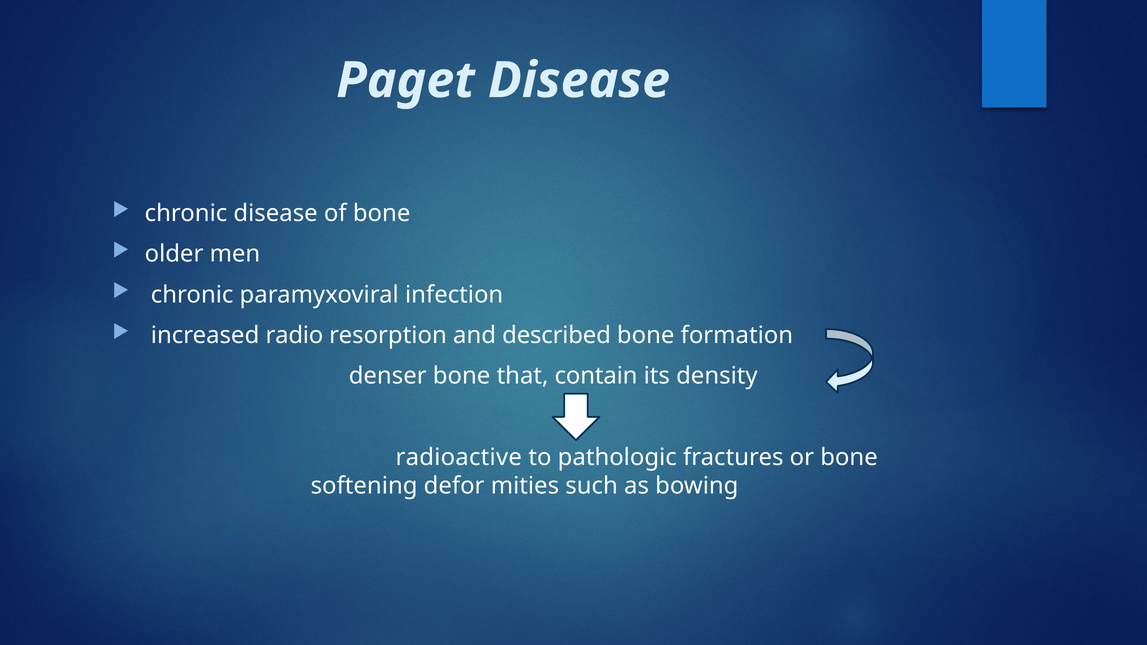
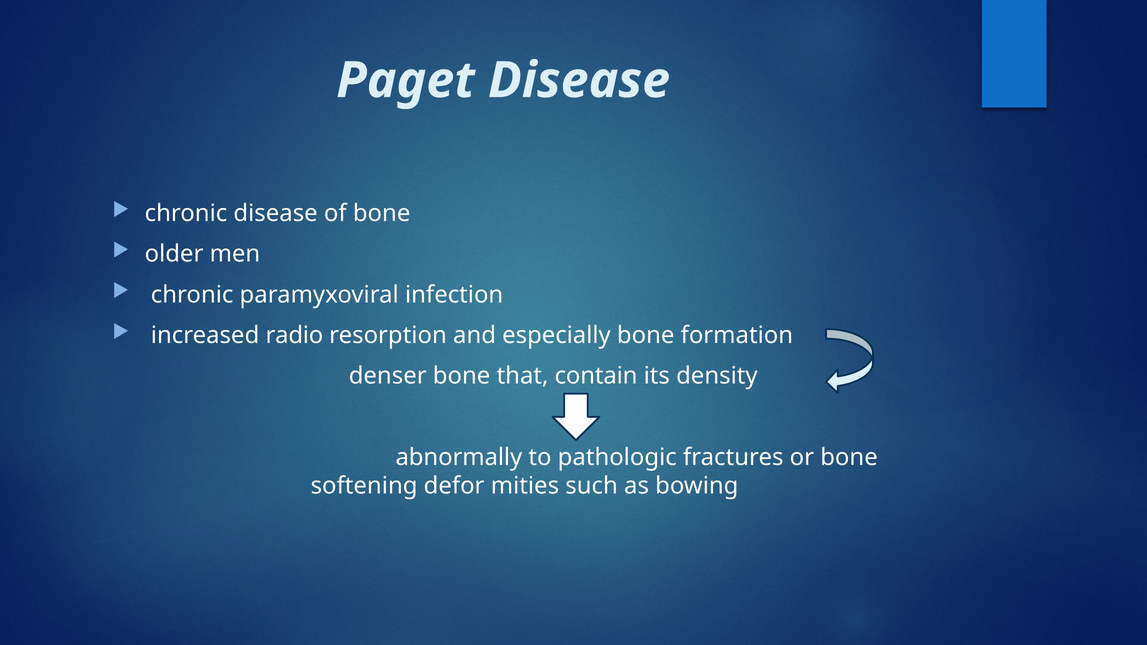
described: described -> especially
radioactive: radioactive -> abnormally
